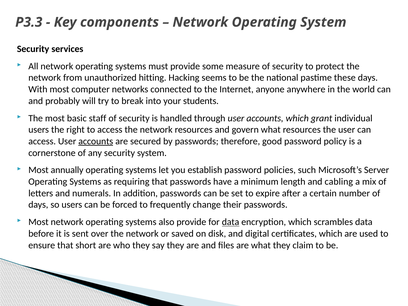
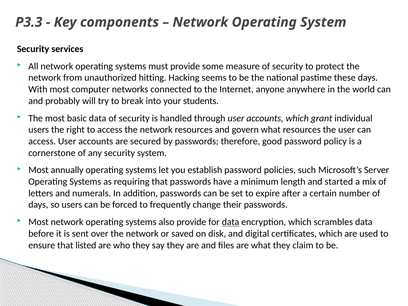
basic staff: staff -> data
accounts at (96, 141) underline: present -> none
cabling: cabling -> started
short: short -> listed
